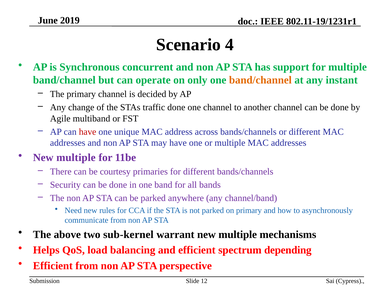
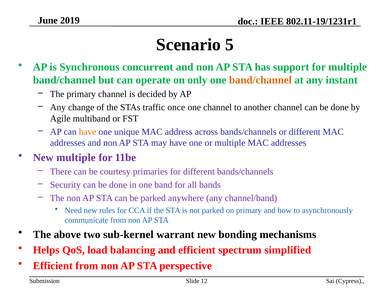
4: 4 -> 5
traffic done: done -> once
have at (88, 132) colour: red -> orange
warrant new multiple: multiple -> bonding
depending: depending -> simplified
